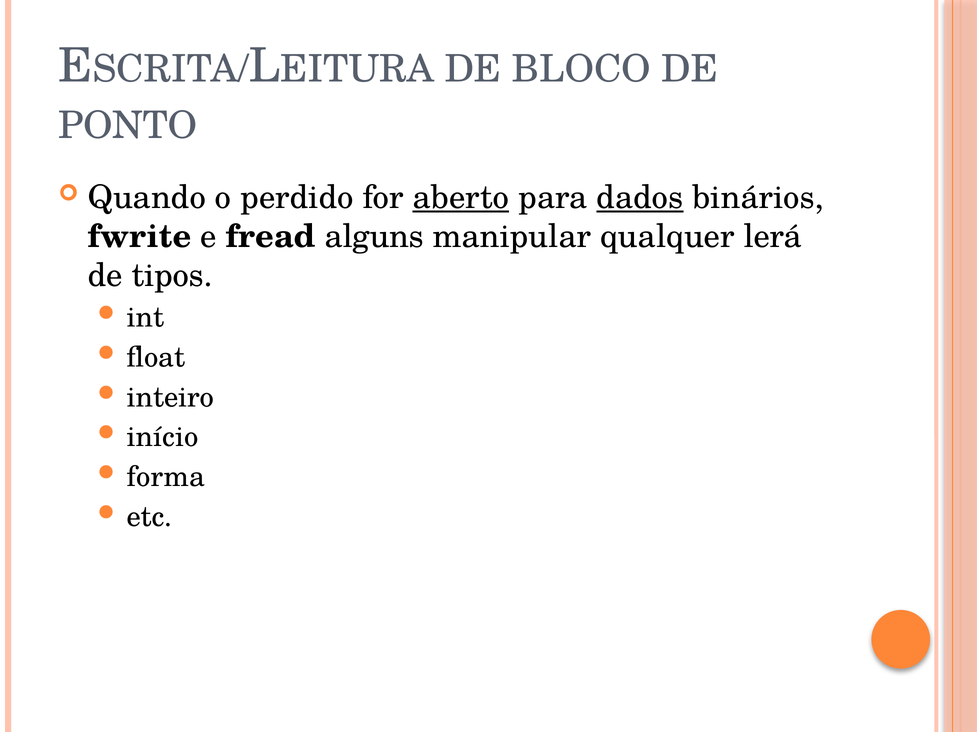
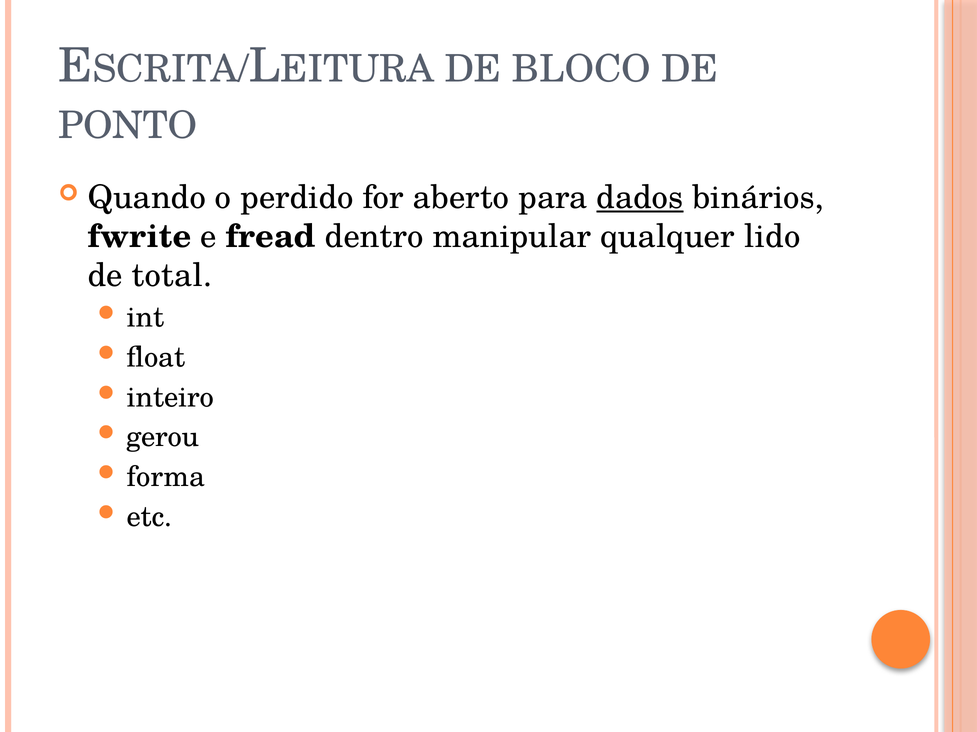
aberto underline: present -> none
alguns: alguns -> dentro
lerá: lerá -> lido
tipos: tipos -> total
início: início -> gerou
